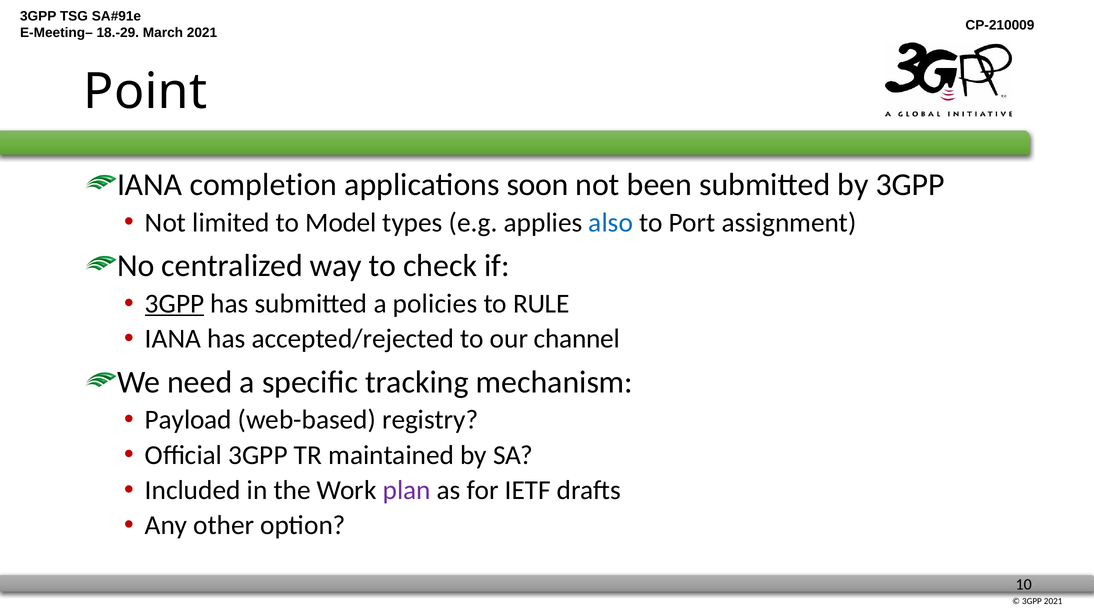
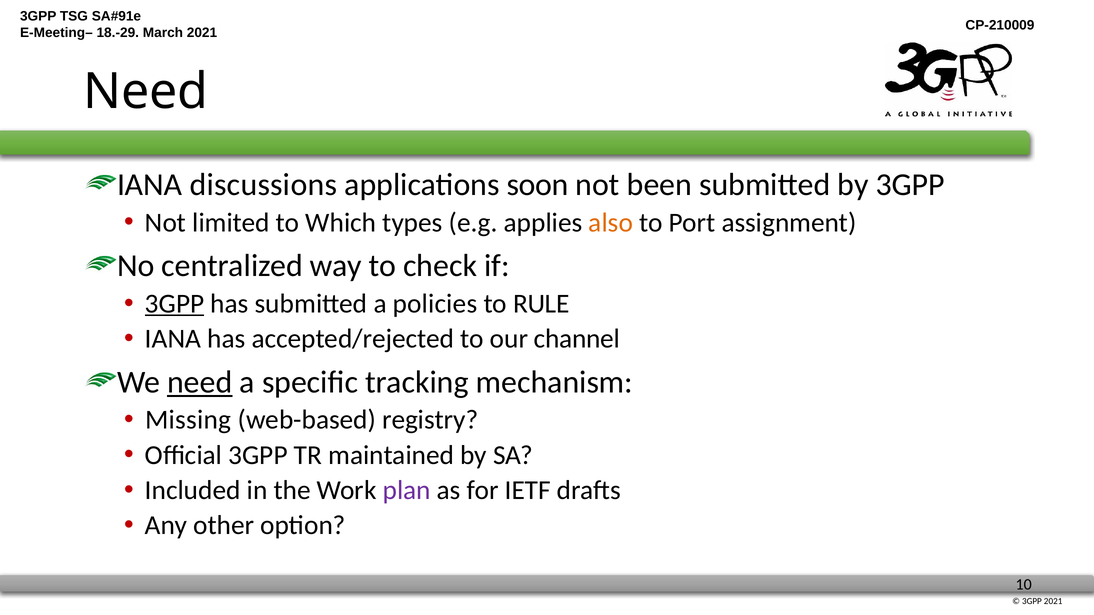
Point at (145, 92): Point -> Need
completion: completion -> discussions
Model: Model -> Which
also colour: blue -> orange
need at (200, 382) underline: none -> present
Payload: Payload -> Missing
